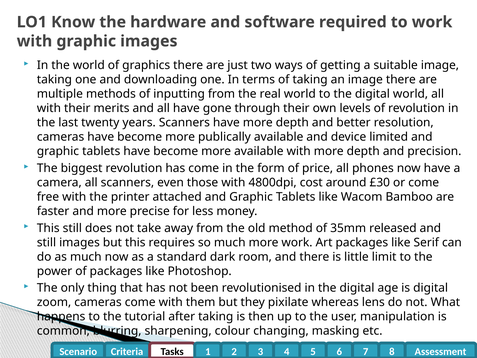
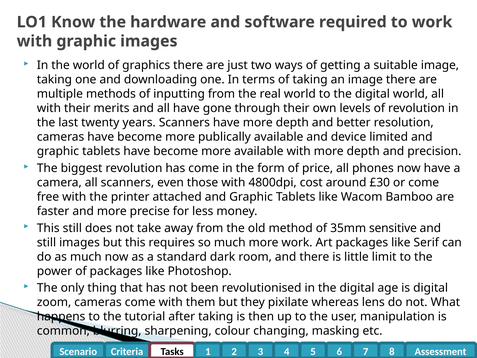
released: released -> sensitive
